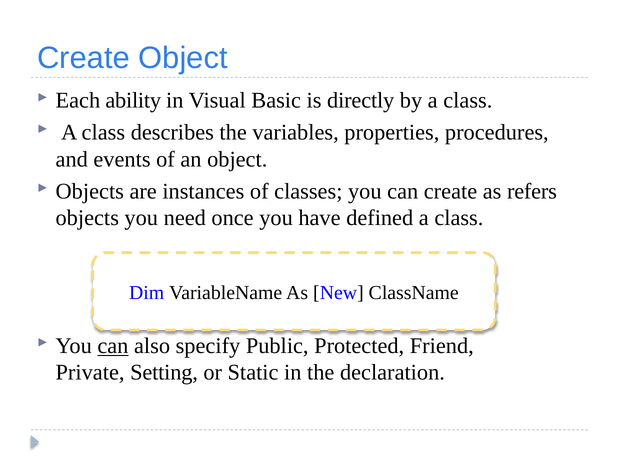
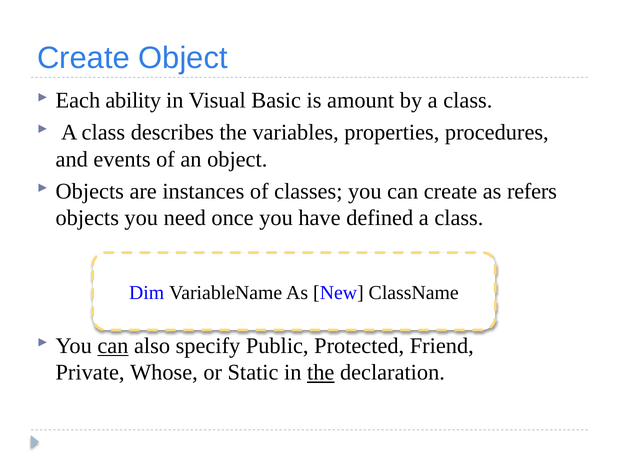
directly: directly -> amount
Setting: Setting -> Whose
the at (321, 373) underline: none -> present
